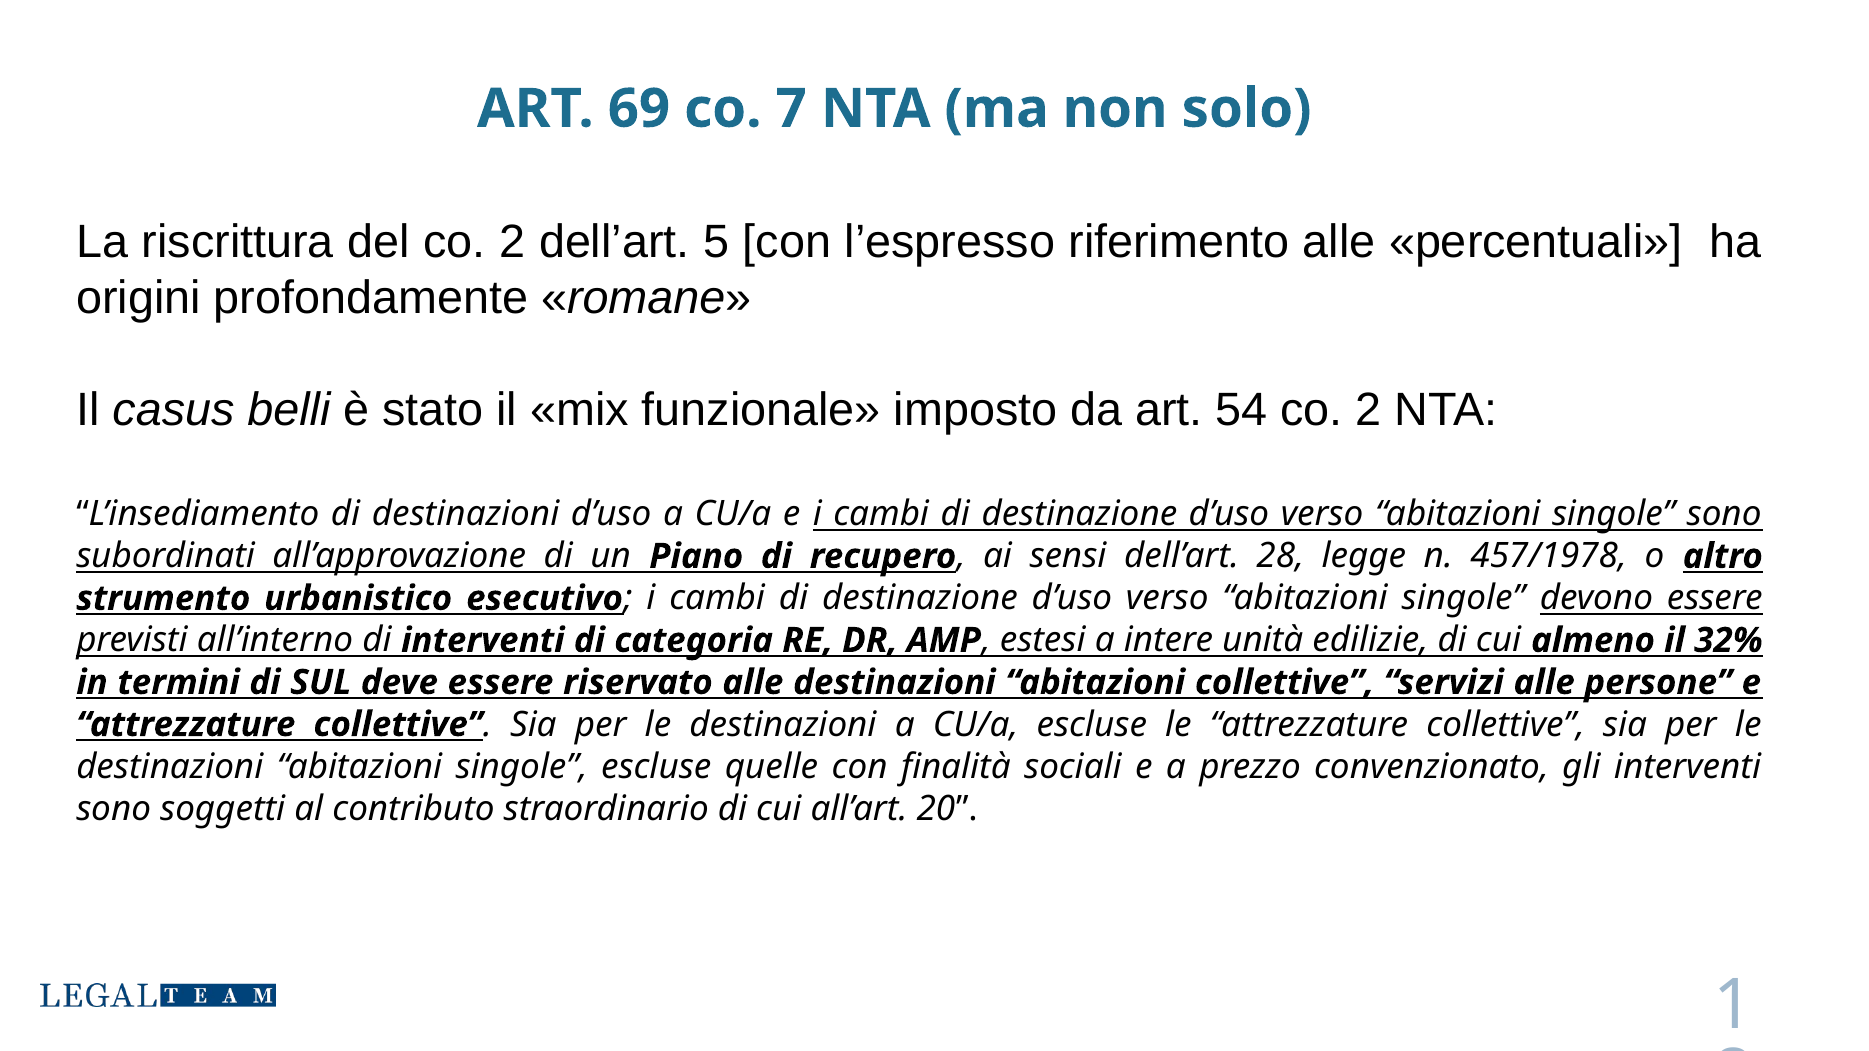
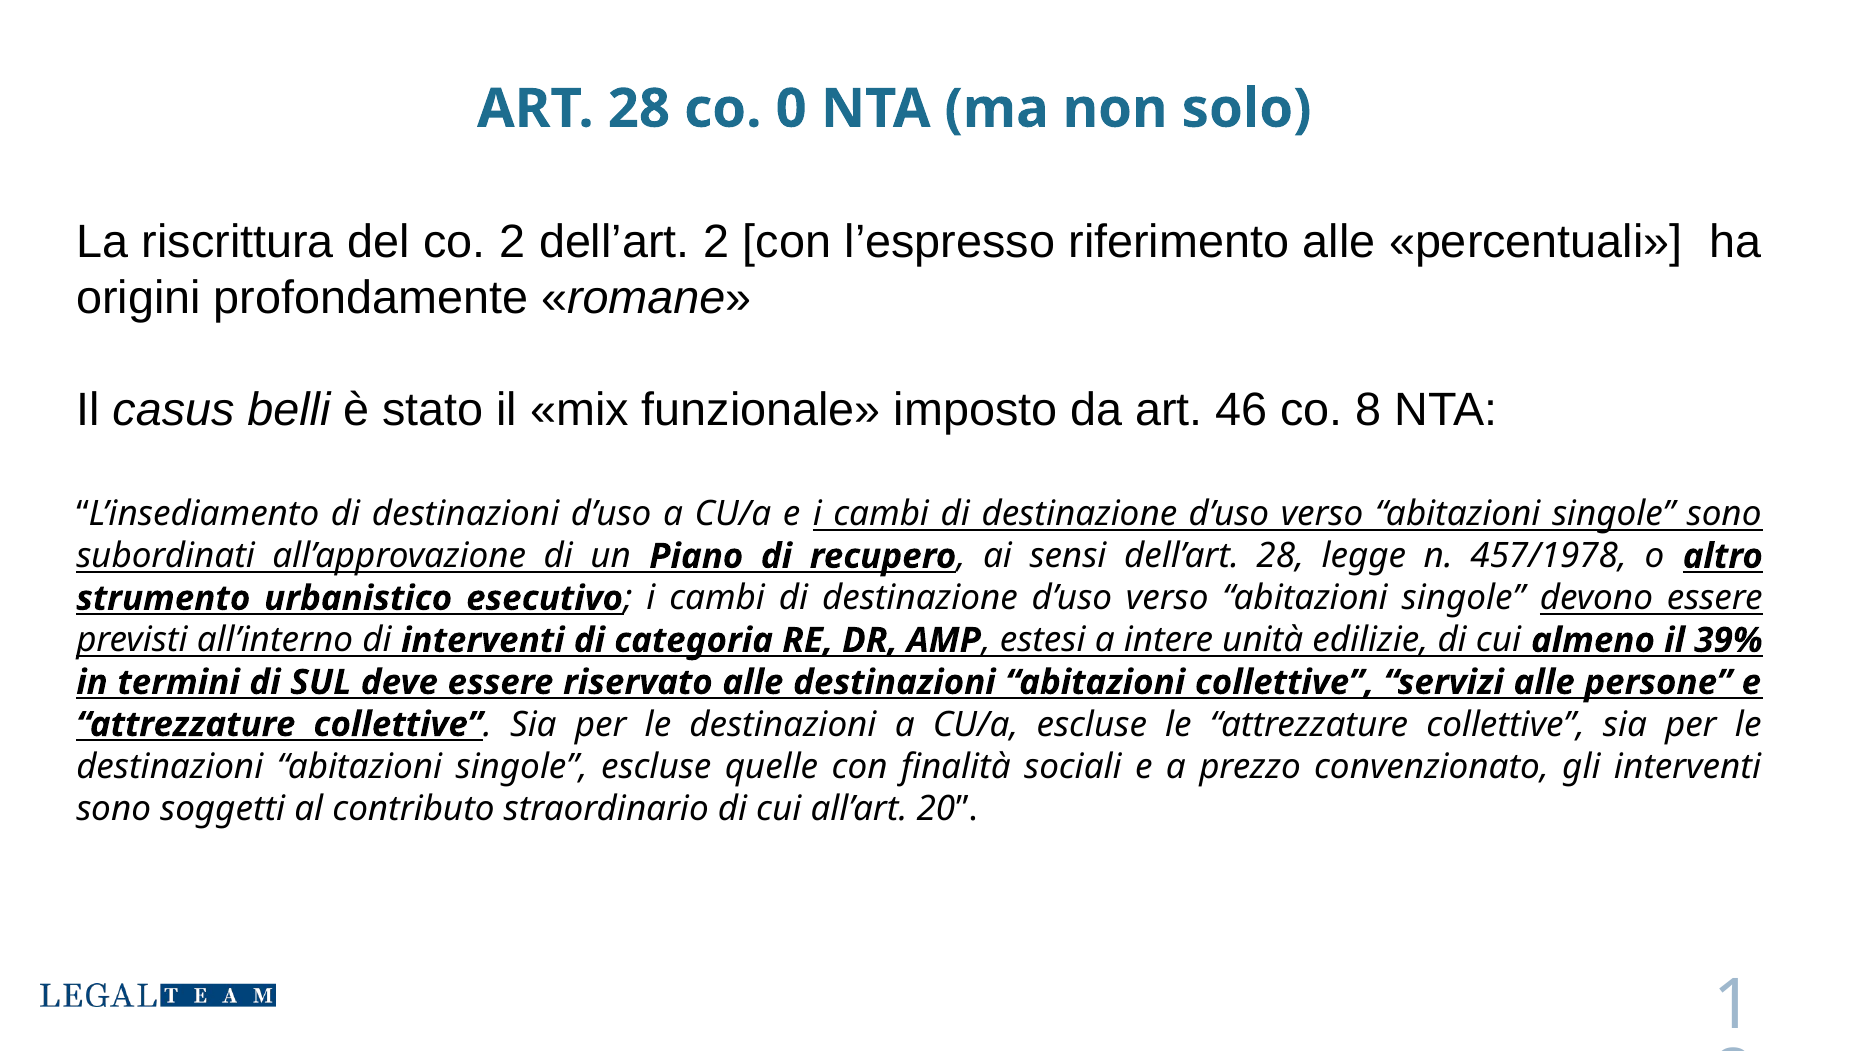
ART 69: 69 -> 28
7: 7 -> 0
dell’art 5: 5 -> 2
54: 54 -> 46
2 at (1369, 410): 2 -> 8
32%: 32% -> 39%
